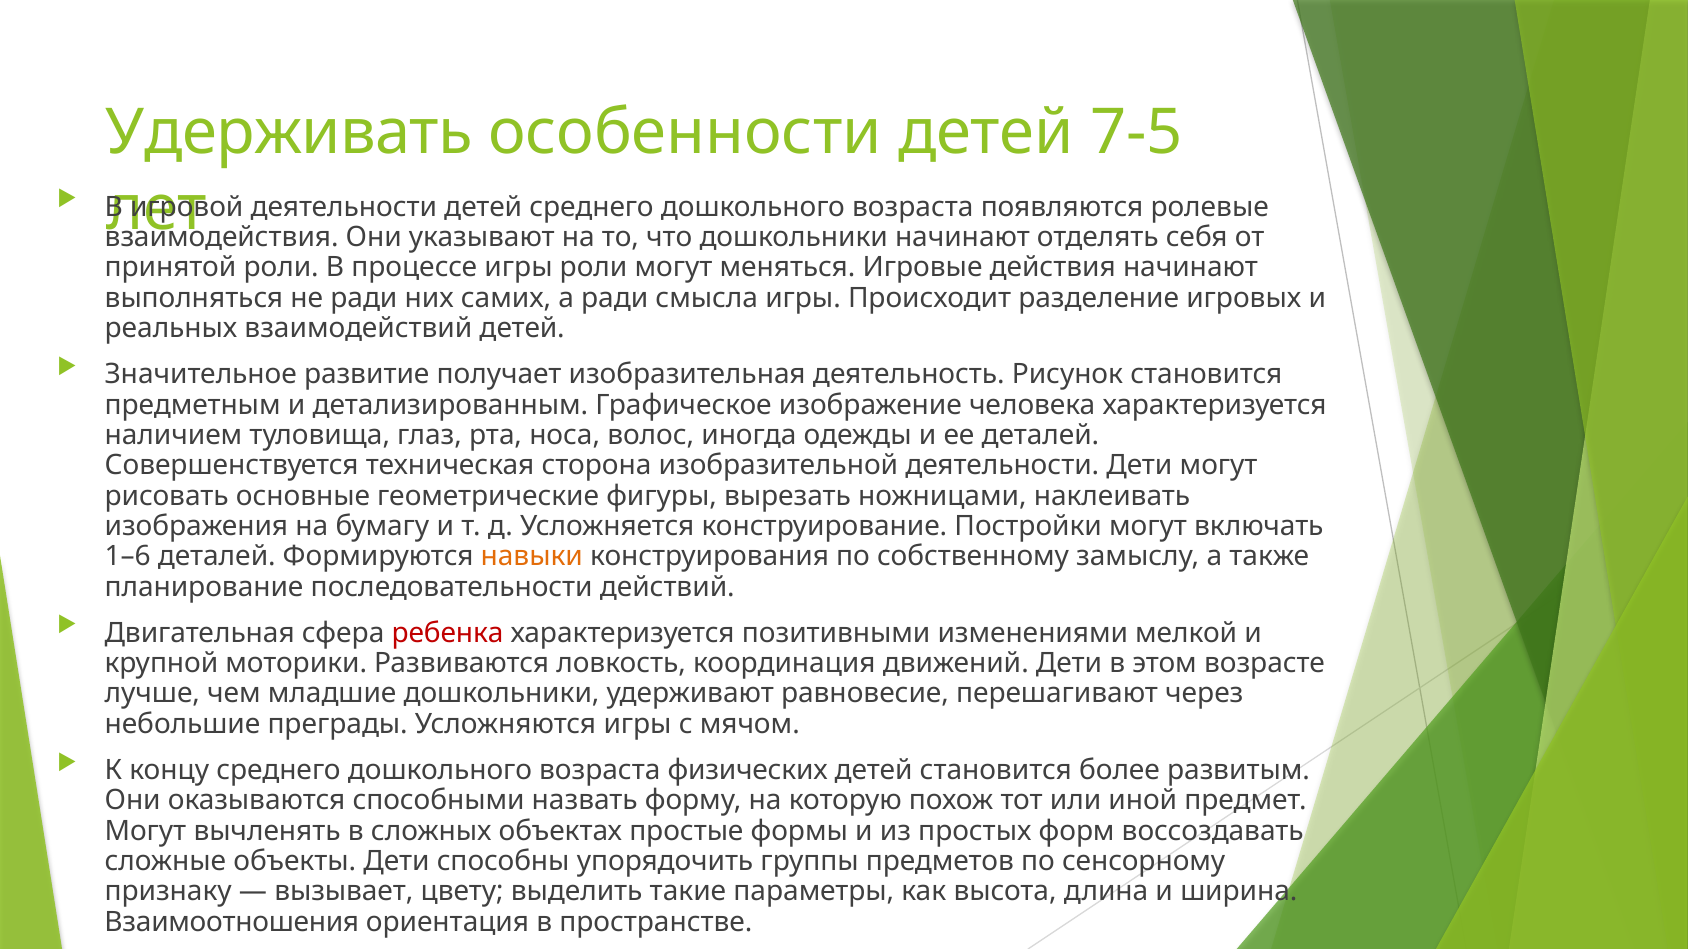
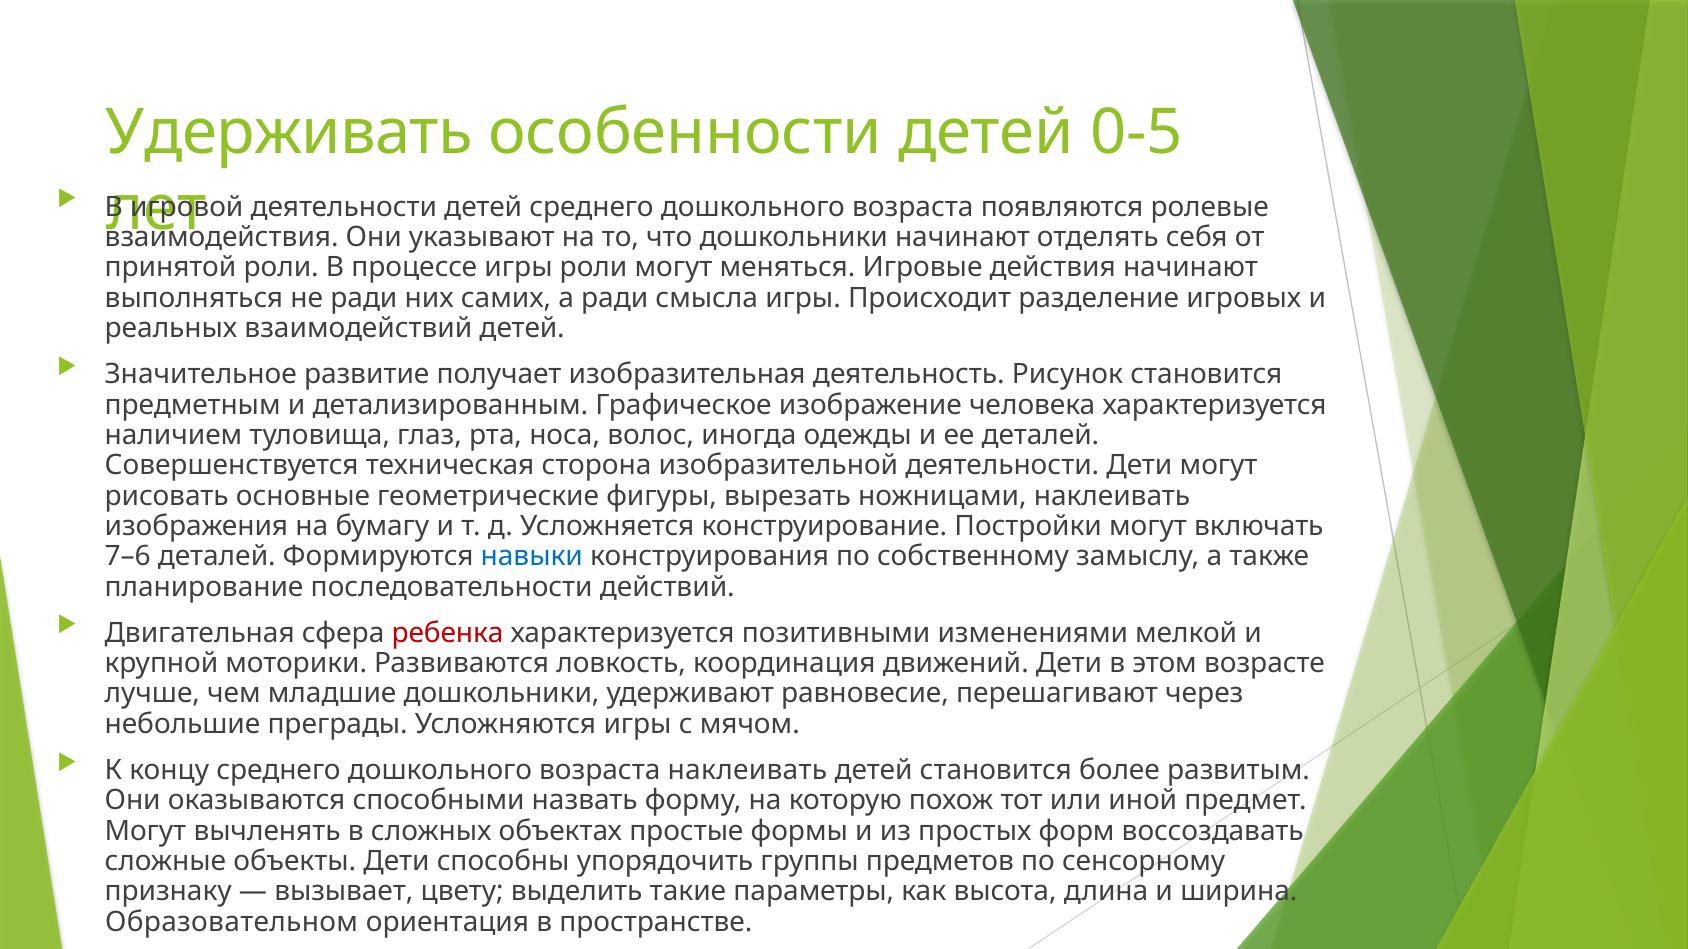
7-5: 7-5 -> 0-5
1–6: 1–6 -> 7–6
навыки colour: orange -> blue
возраста физических: физических -> наклеивать
Взаимоотношения: Взаимоотношения -> Образовательном
